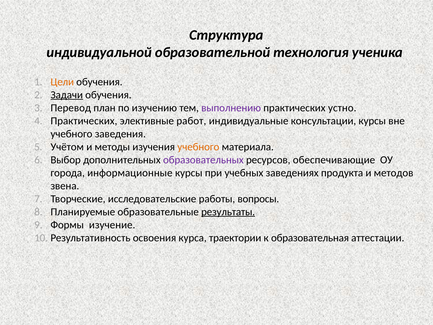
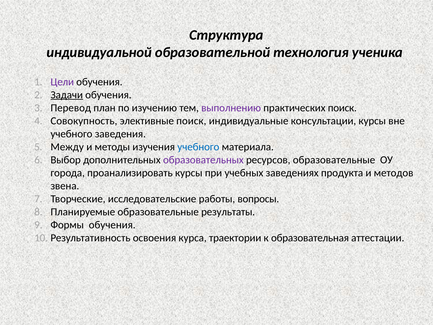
Цели colour: orange -> purple
практических устно: устно -> поиск
Практических at (84, 121): Практических -> Совокупность
элективные работ: работ -> поиск
Учётом: Учётом -> Между
учебного at (198, 147) colour: orange -> blue
ресурсов обеспечивающие: обеспечивающие -> образовательные
информационные: информационные -> проанализировать
результаты underline: present -> none
Формы изучение: изучение -> обучения
